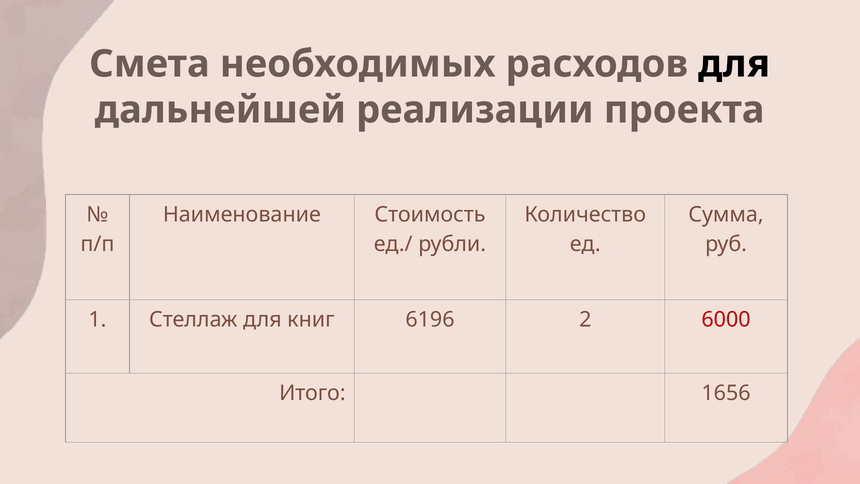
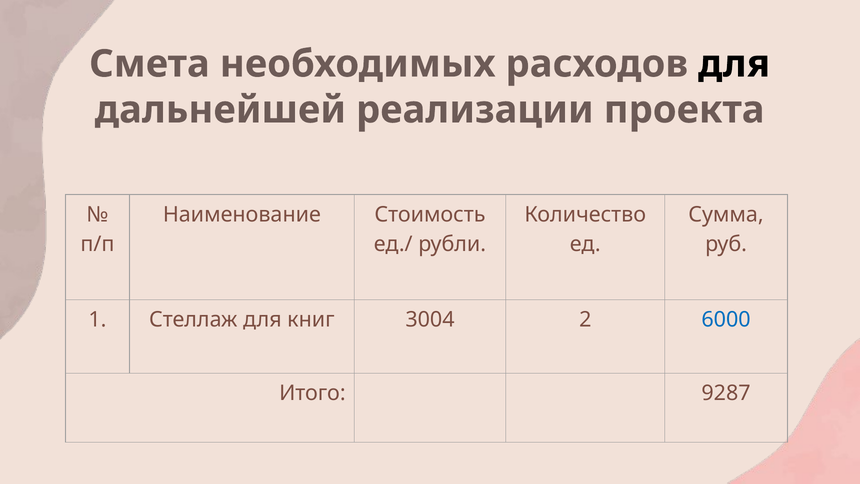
6196: 6196 -> 3004
6000 colour: red -> blue
1656: 1656 -> 9287
